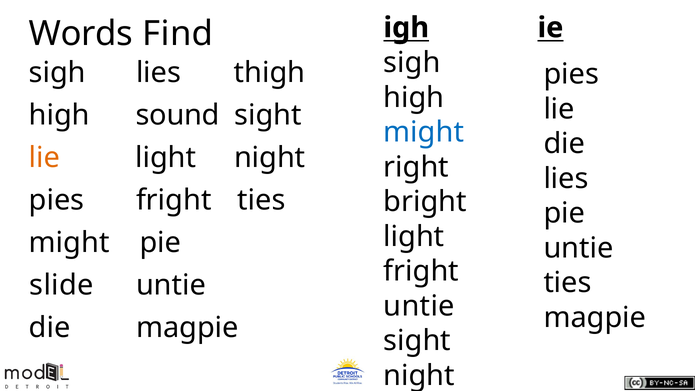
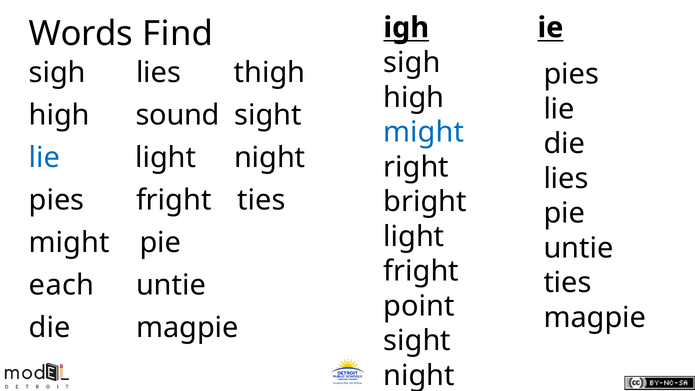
lie at (45, 158) colour: orange -> blue
slide: slide -> each
untie at (419, 306): untie -> point
